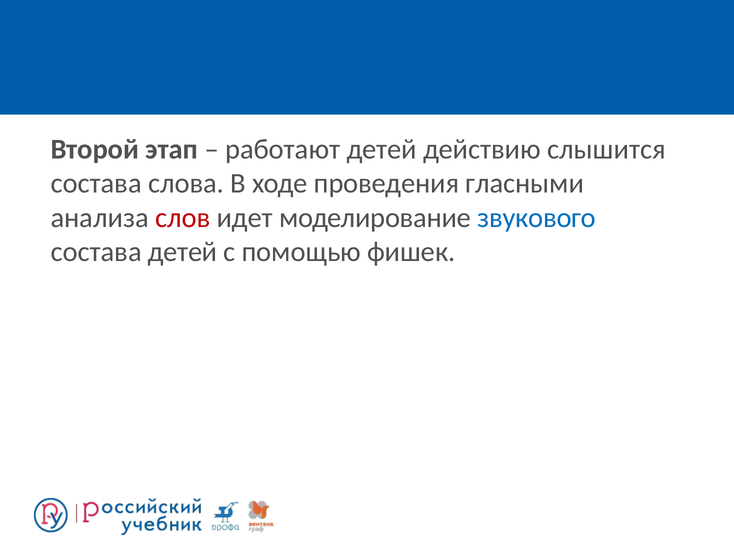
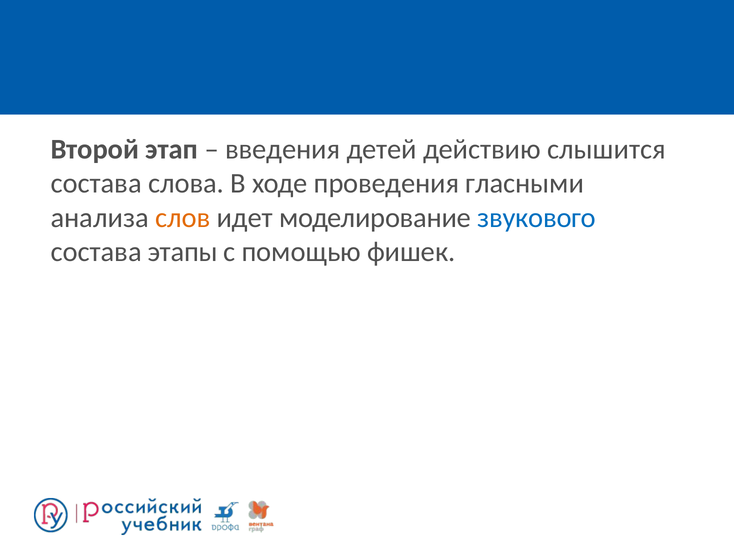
работают: работают -> введения
слов colour: red -> orange
состава детей: детей -> этапы
